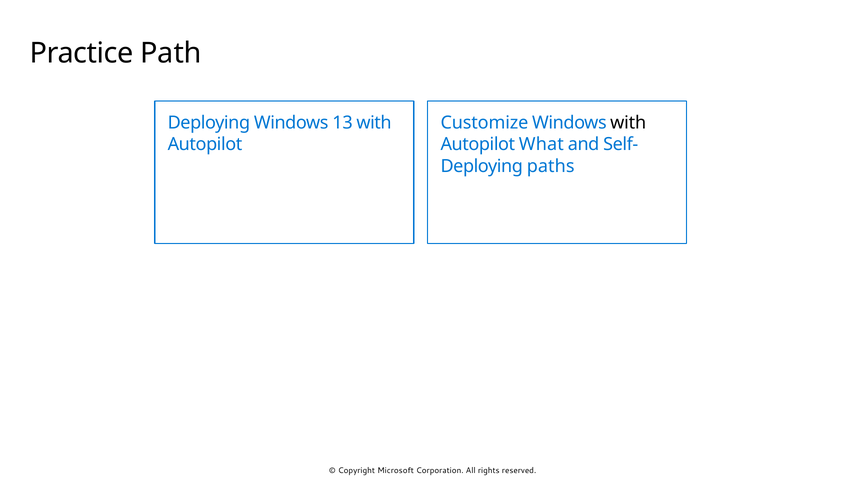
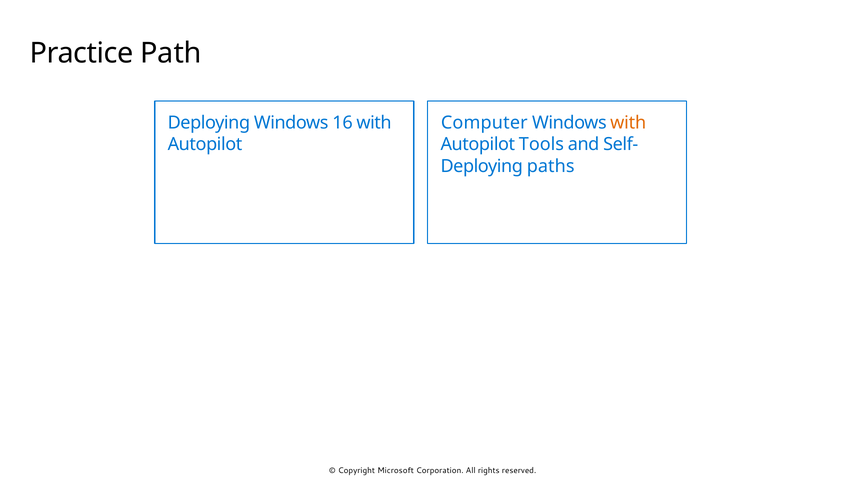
13: 13 -> 16
Customize: Customize -> Computer
with at (628, 123) colour: black -> orange
What: What -> Tools
